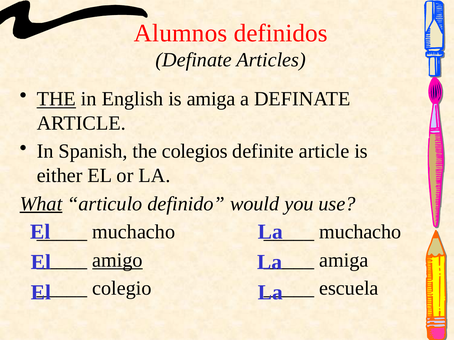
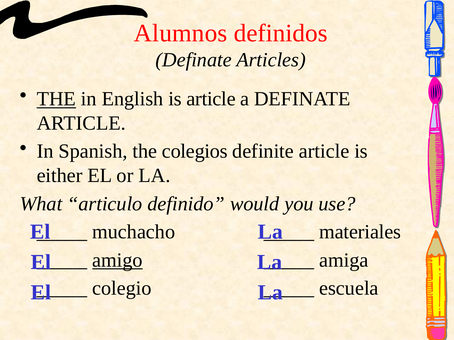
is amiga: amiga -> article
What underline: present -> none
muchacho at (360, 232): muchacho -> materiales
